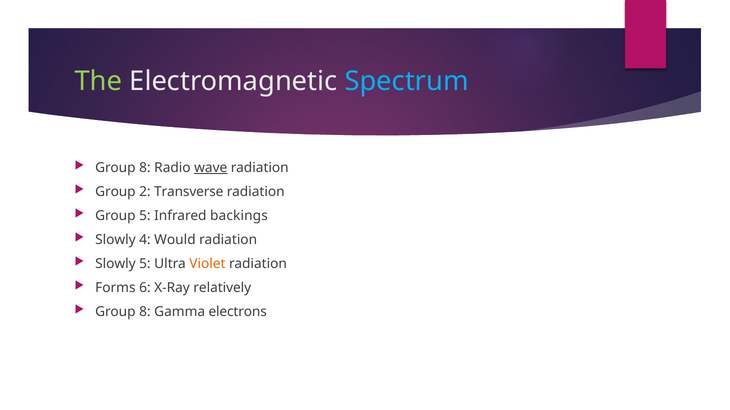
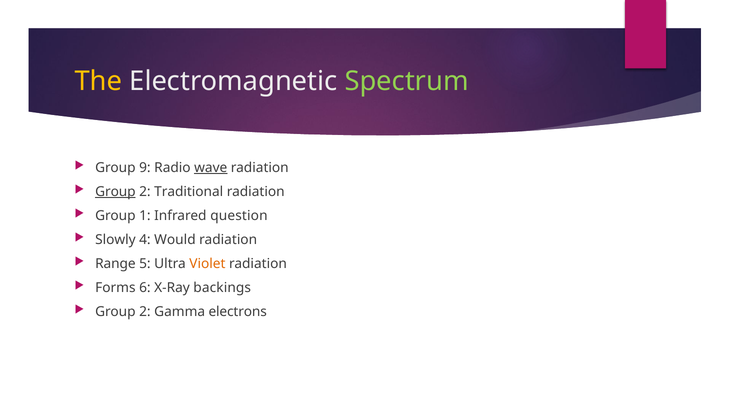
The colour: light green -> yellow
Spectrum colour: light blue -> light green
8 at (145, 168): 8 -> 9
Group at (115, 192) underline: none -> present
Transverse: Transverse -> Traditional
Group 5: 5 -> 1
backings: backings -> question
Slowly at (115, 264): Slowly -> Range
relatively: relatively -> backings
8 at (145, 312): 8 -> 2
